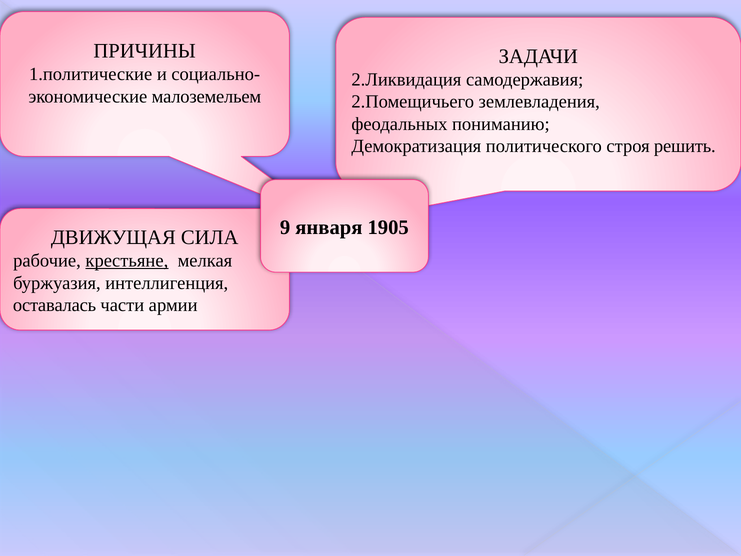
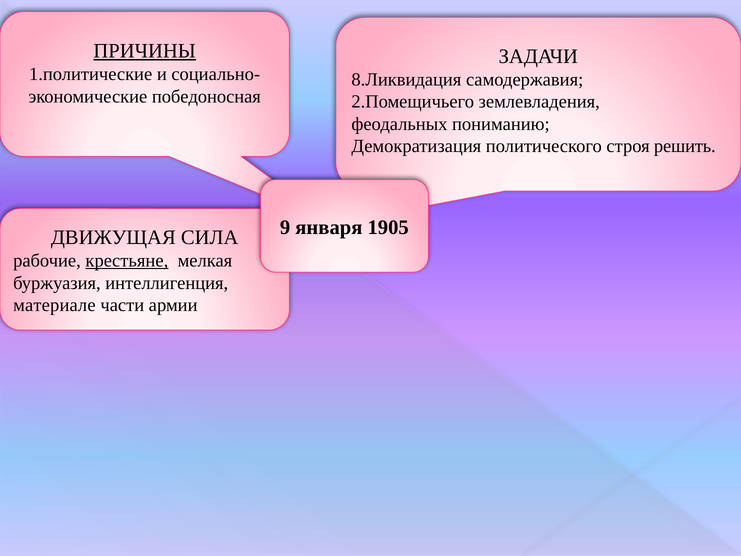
ПРИЧИНЫ underline: none -> present
2.Ликвидация: 2.Ликвидация -> 8.Ликвидация
малоземельем: малоземельем -> победоносная
оставалась: оставалась -> материале
